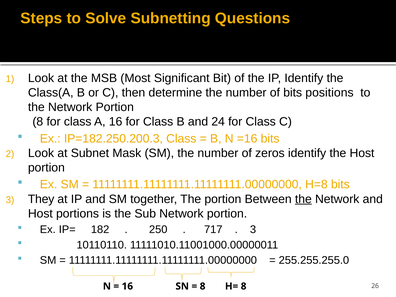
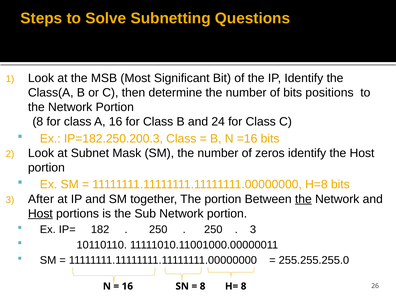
They: They -> After
Host at (40, 214) underline: none -> present
717 at (213, 230): 717 -> 250
